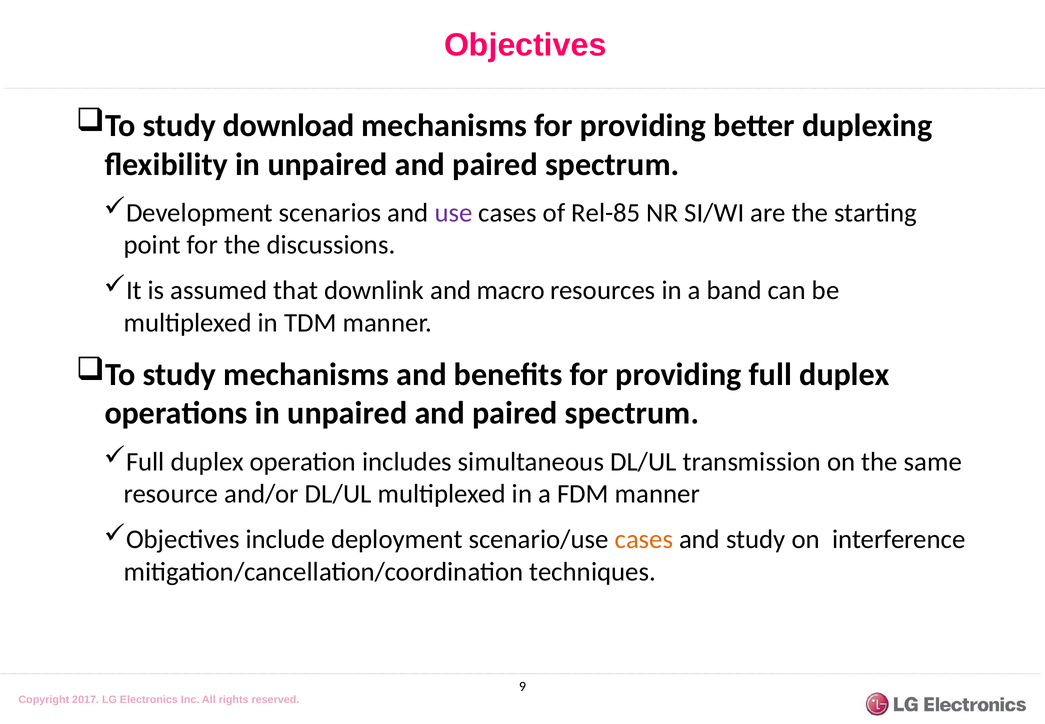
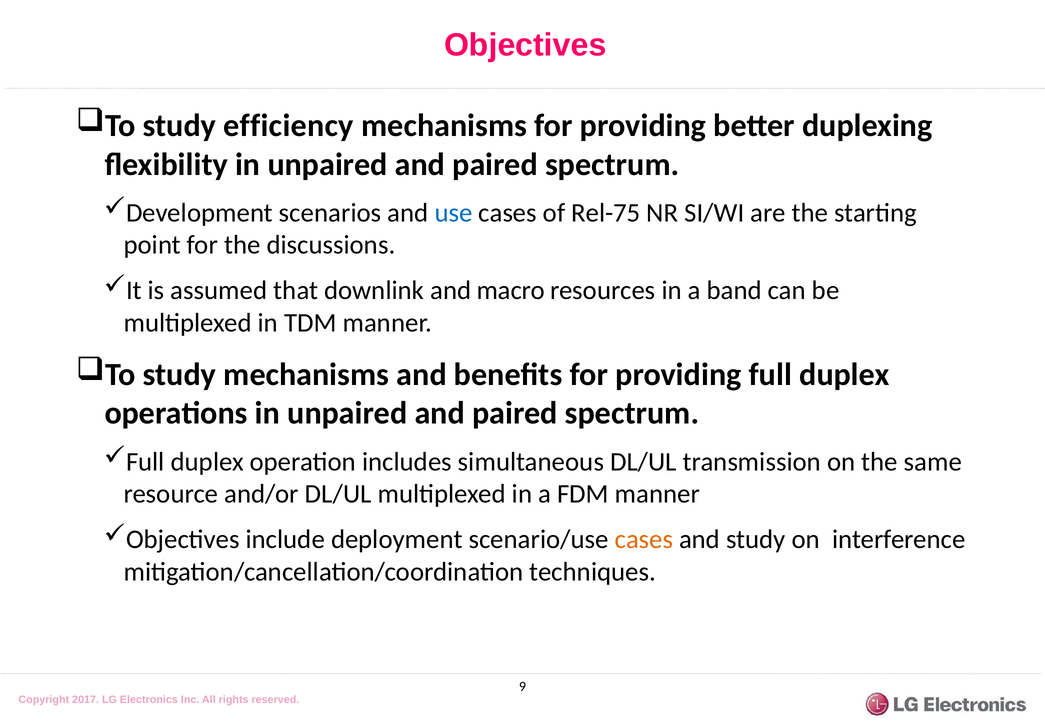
download: download -> efficiency
use colour: purple -> blue
Rel-85: Rel-85 -> Rel-75
